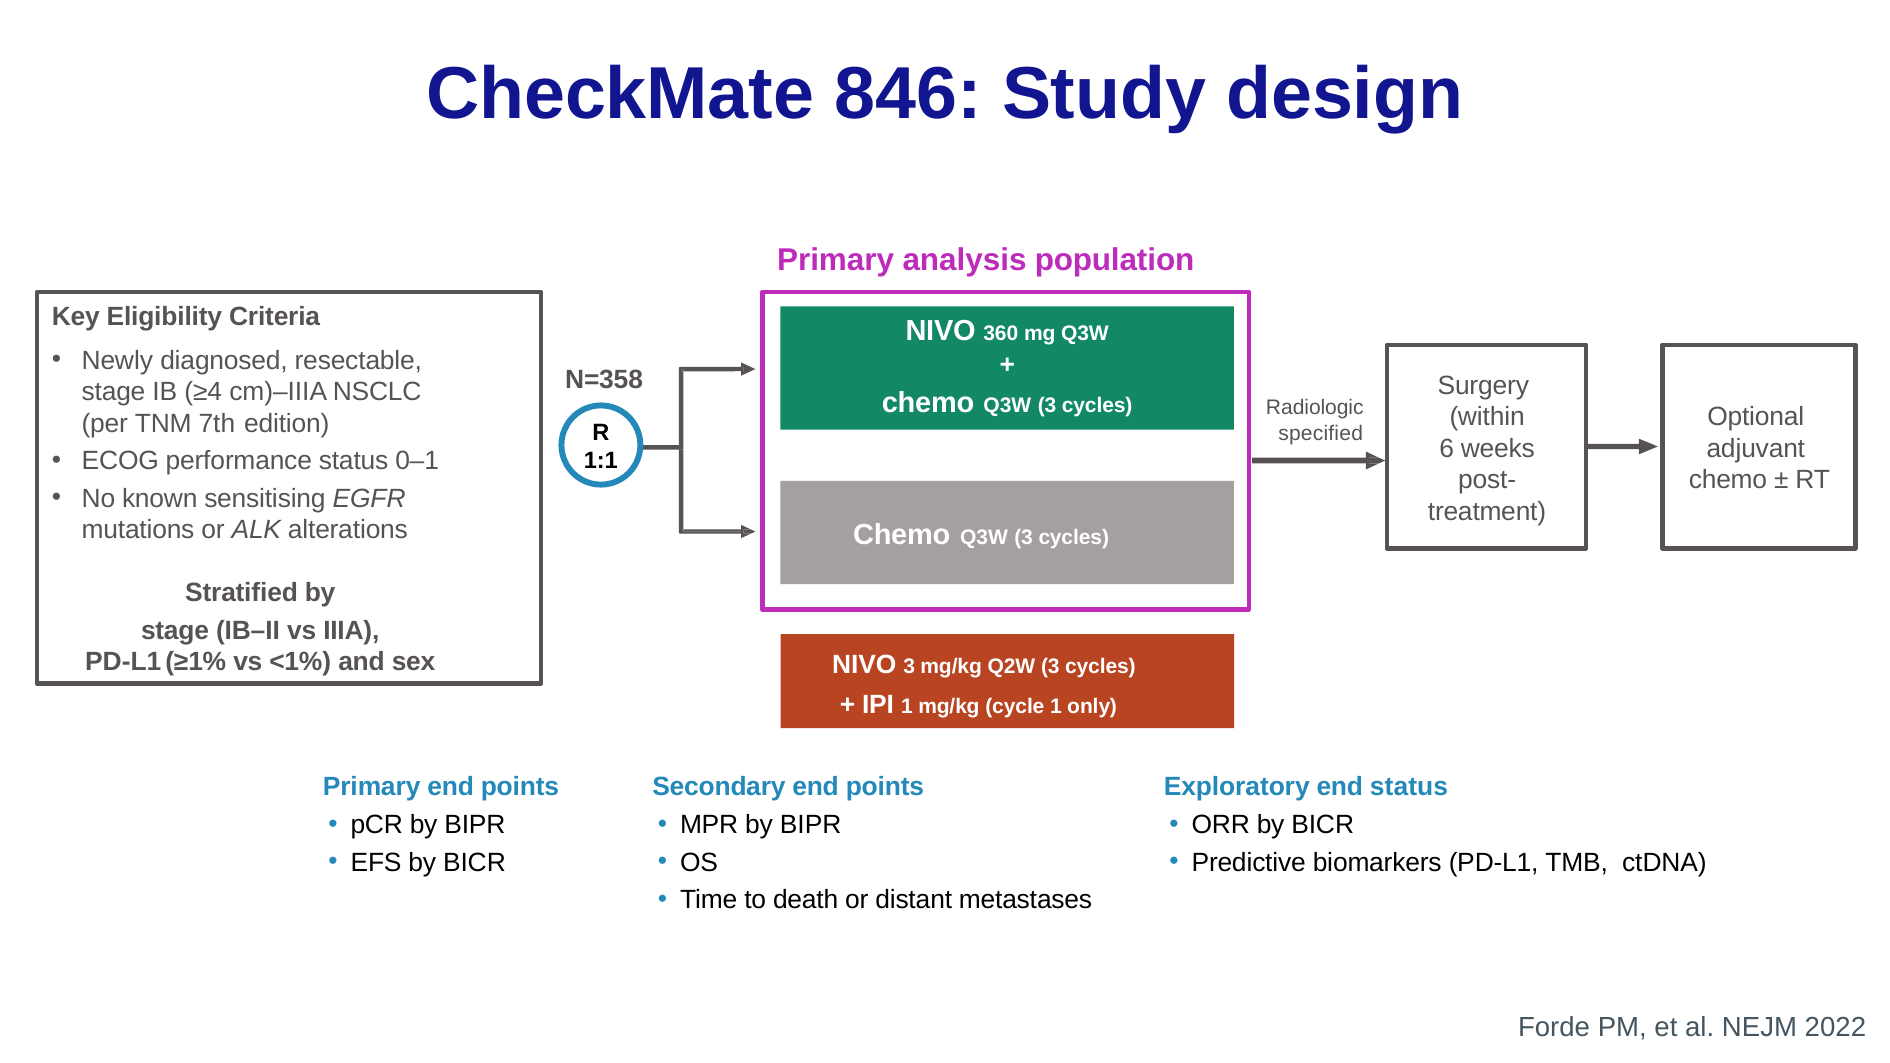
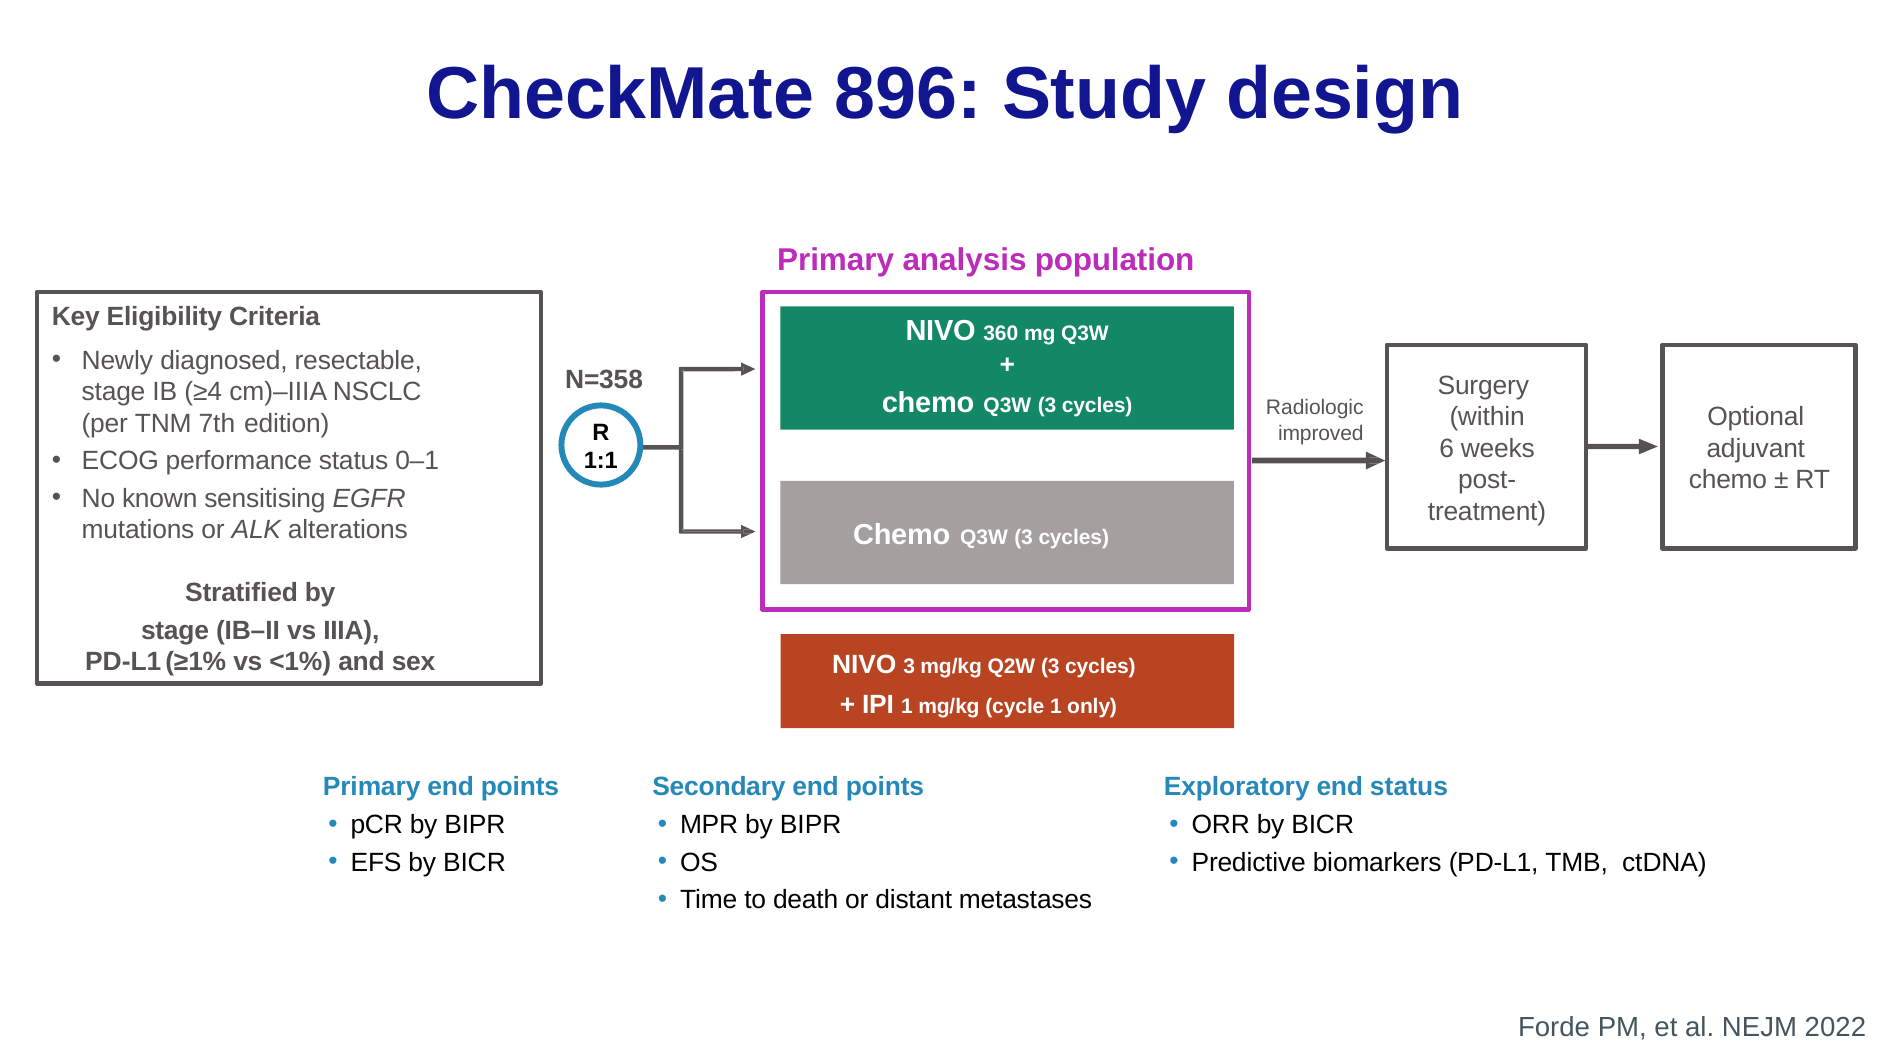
846: 846 -> 896
specified: specified -> improved
